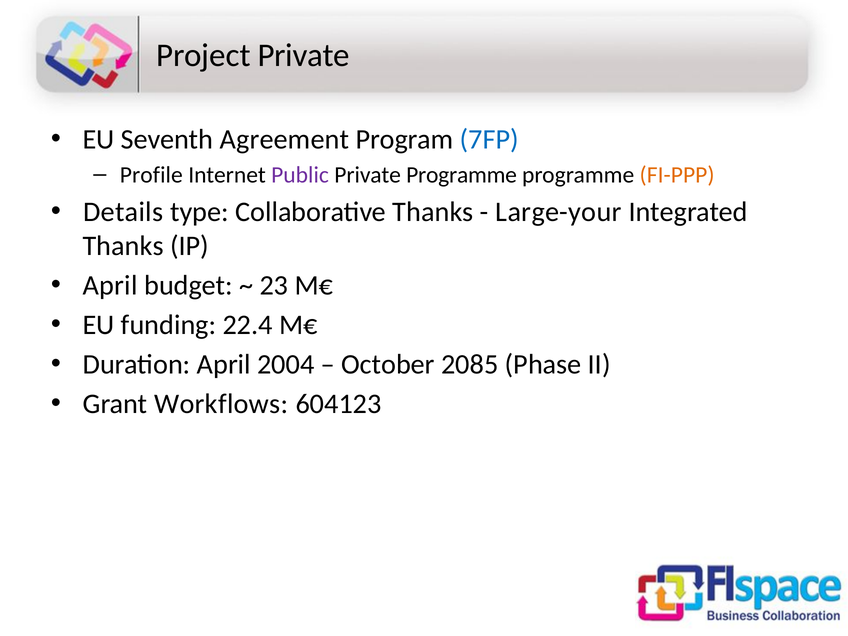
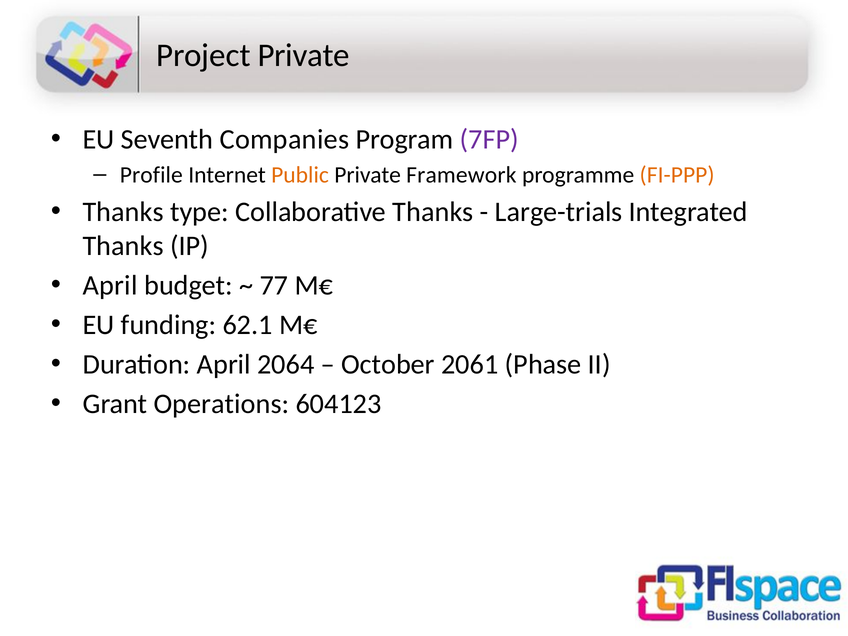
Agreement: Agreement -> Companies
7FP colour: blue -> purple
Public colour: purple -> orange
Private Programme: Programme -> Framework
Details at (123, 212): Details -> Thanks
Large-your: Large-your -> Large-trials
23: 23 -> 77
22.4: 22.4 -> 62.1
2004: 2004 -> 2064
2085: 2085 -> 2061
Workflows: Workflows -> Operations
